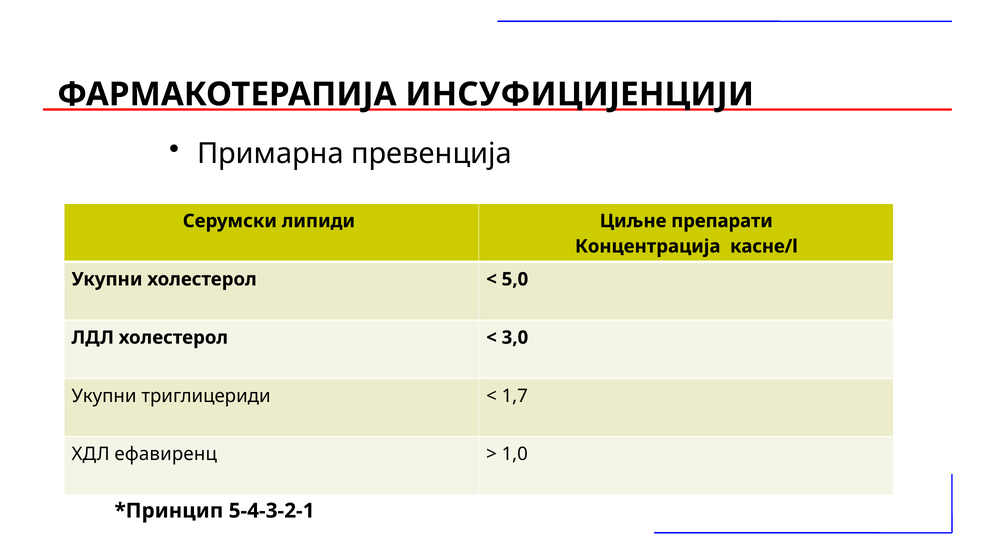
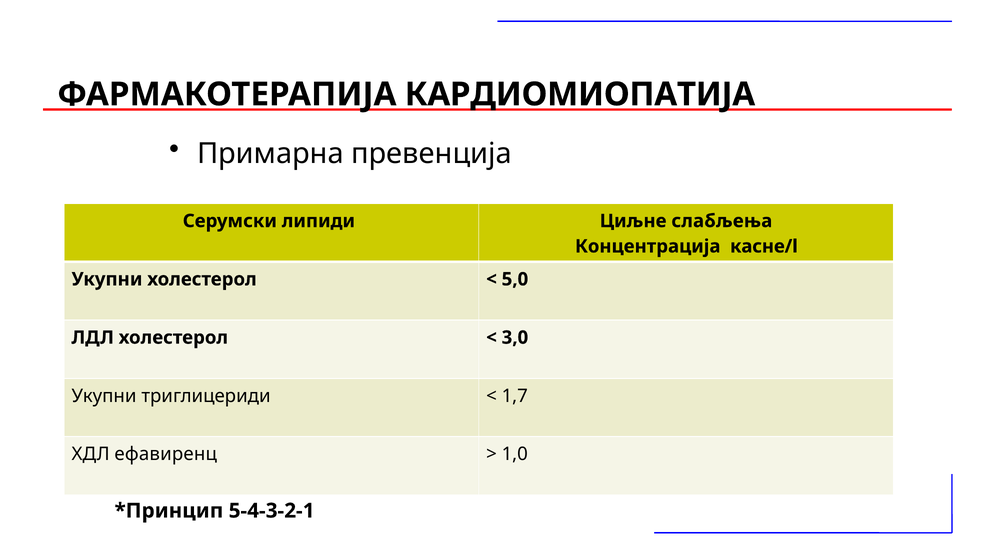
ИНСУФИЦИЈЕНЦИЈИ: ИНСУФИЦИЈЕНЦИЈИ -> КАРДИОМИОПАТИЈА
препарати: препарати -> слабљења
